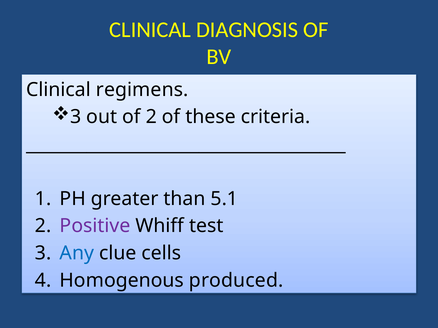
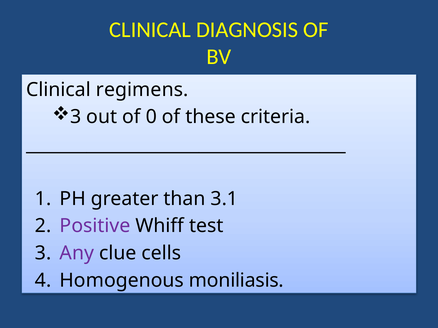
of 2: 2 -> 0
5.1: 5.1 -> 3.1
Any colour: blue -> purple
produced: produced -> moniliasis
